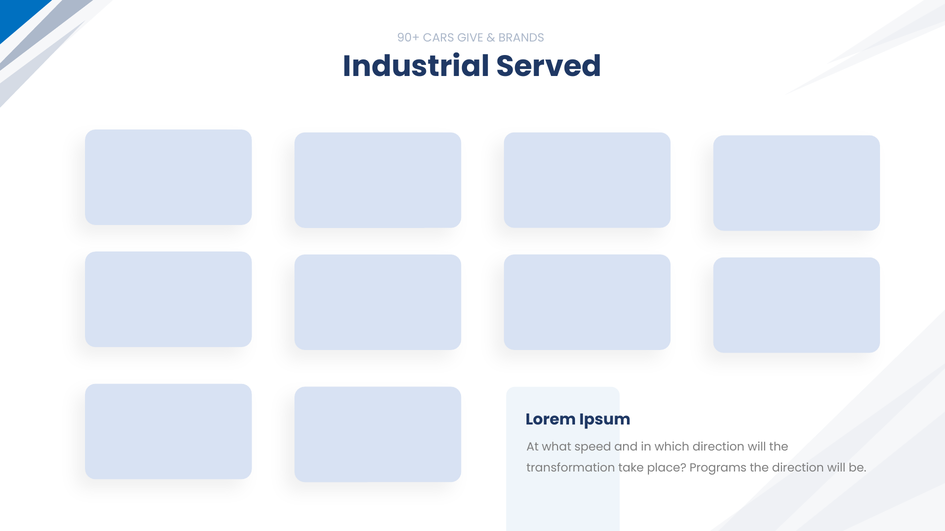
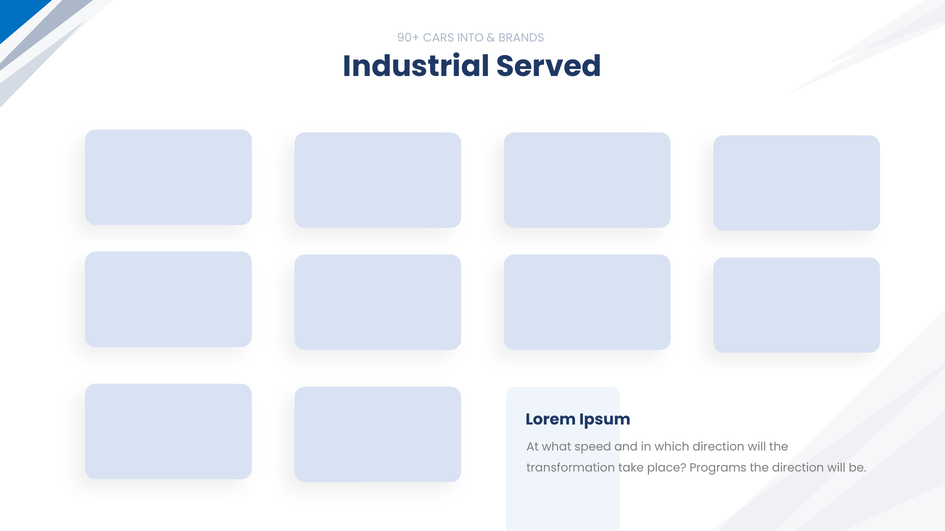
GIVE: GIVE -> INTO
